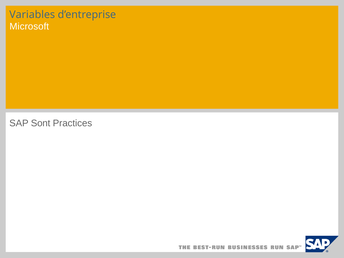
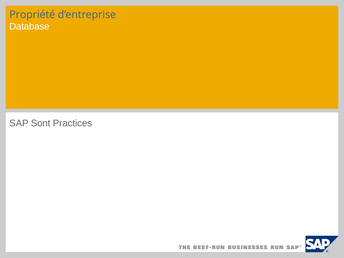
Variables: Variables -> Propriété
Microsoft: Microsoft -> Database
